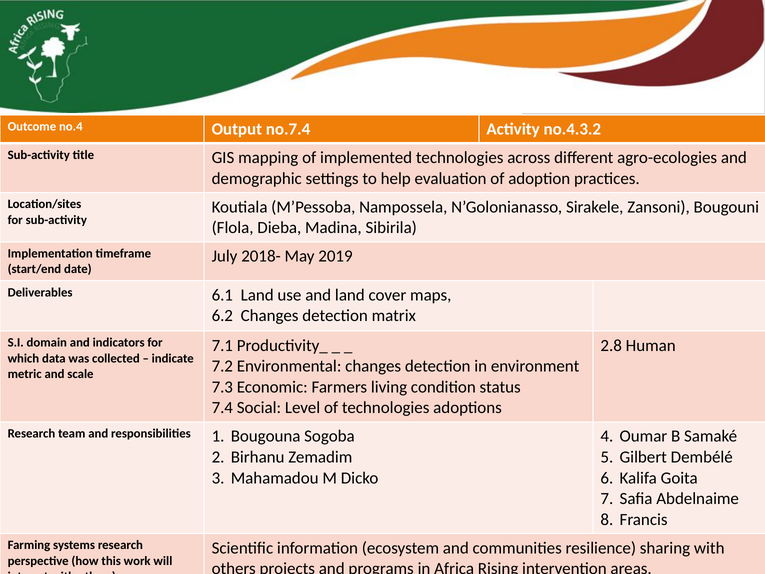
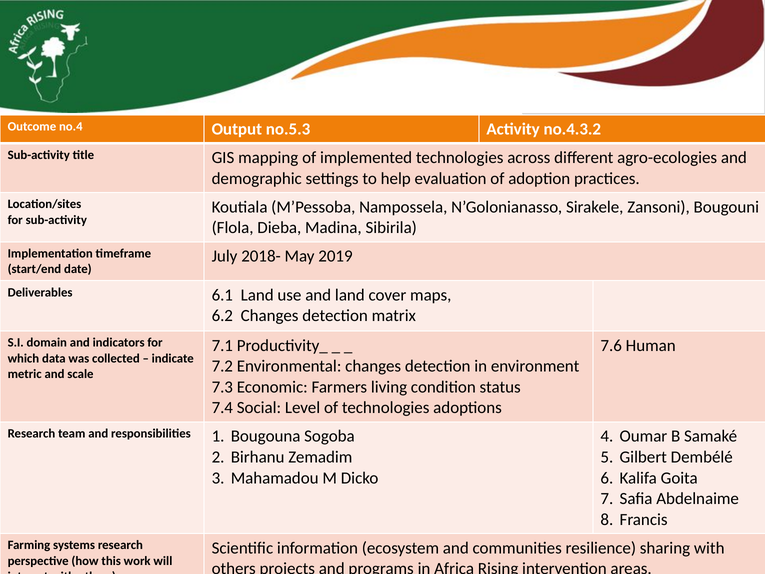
no.7.4: no.7.4 -> no.5.3
2.8: 2.8 -> 7.6
